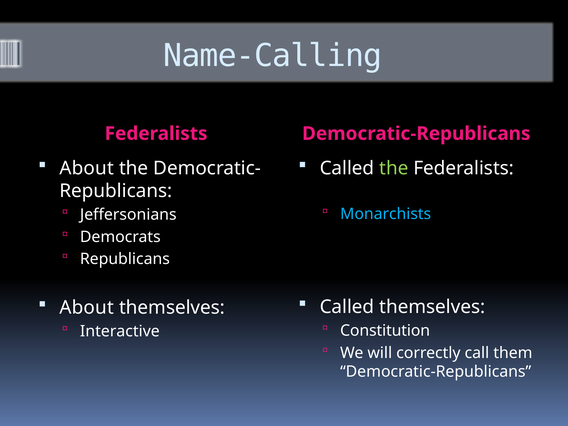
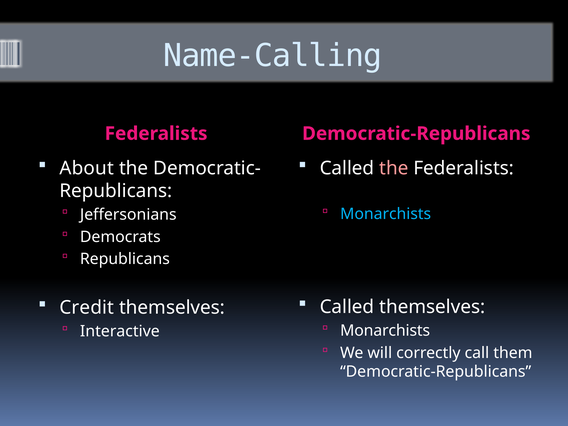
the at (394, 168) colour: light green -> pink
About at (87, 308): About -> Credit
Constitution at (385, 331): Constitution -> Monarchists
